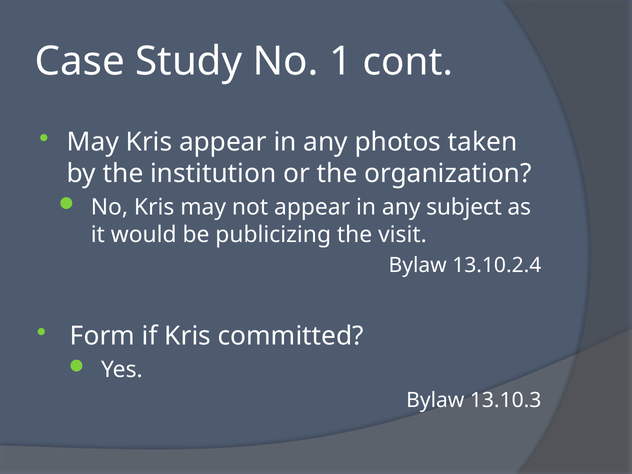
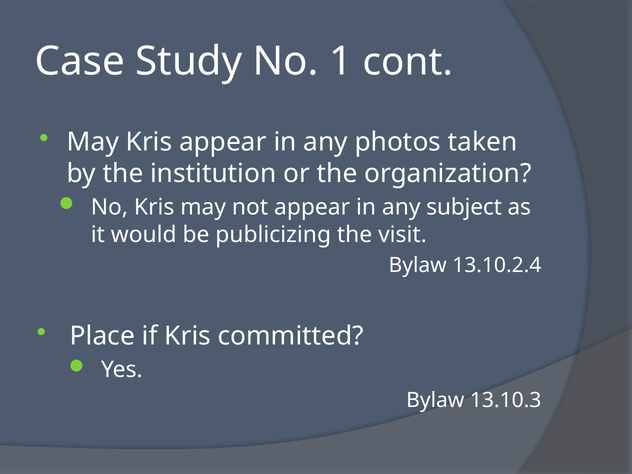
Form: Form -> Place
